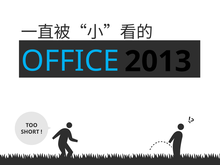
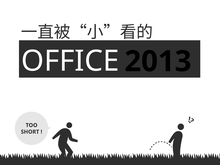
OFFICE colour: light blue -> white
